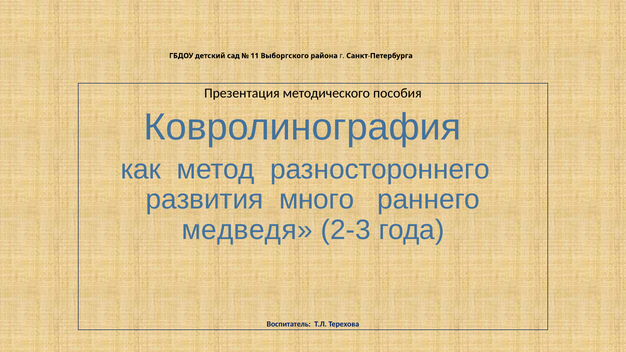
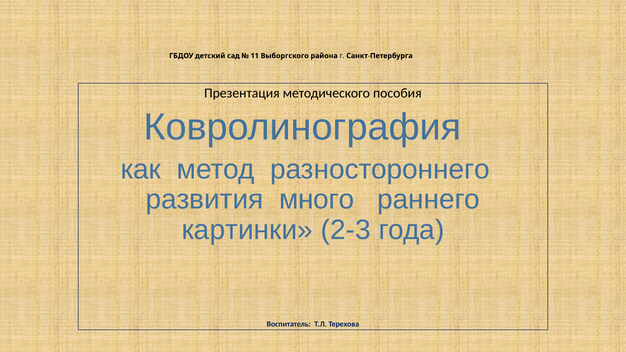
медведя: медведя -> картинки
